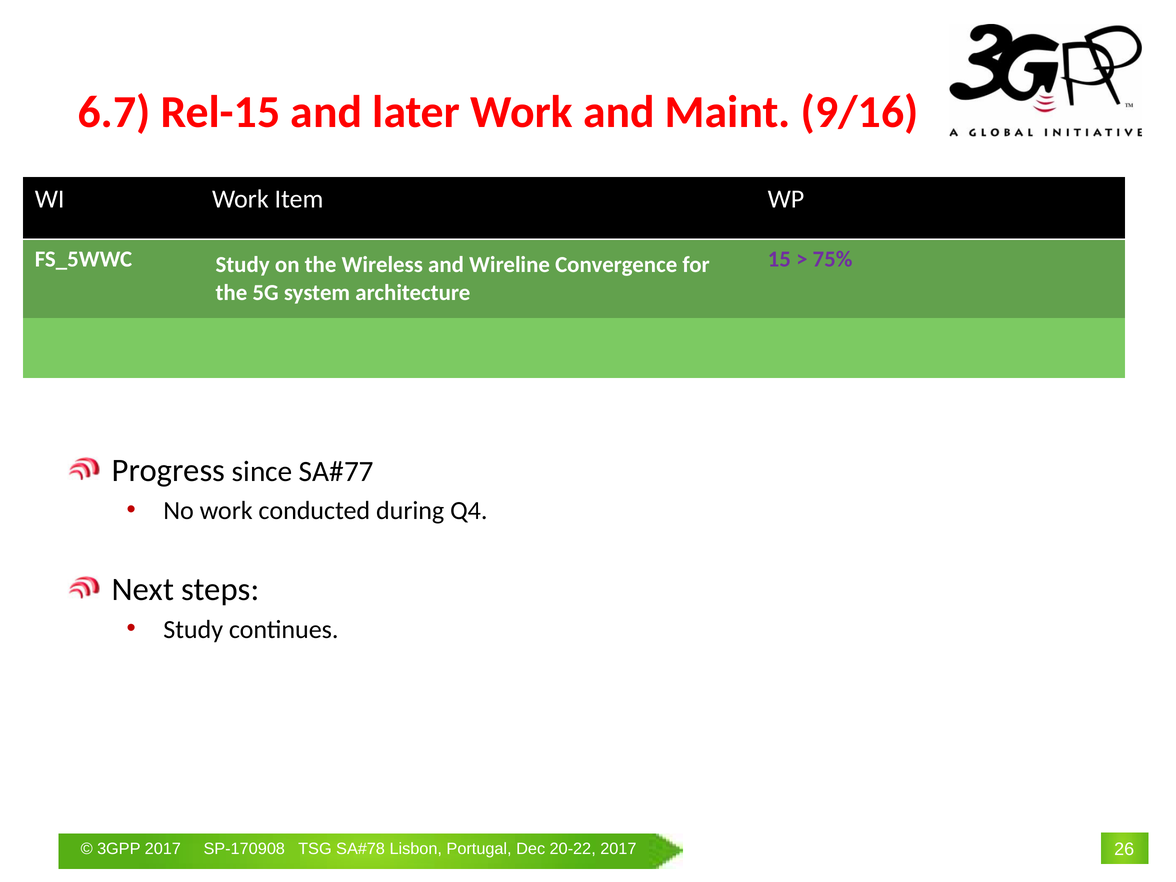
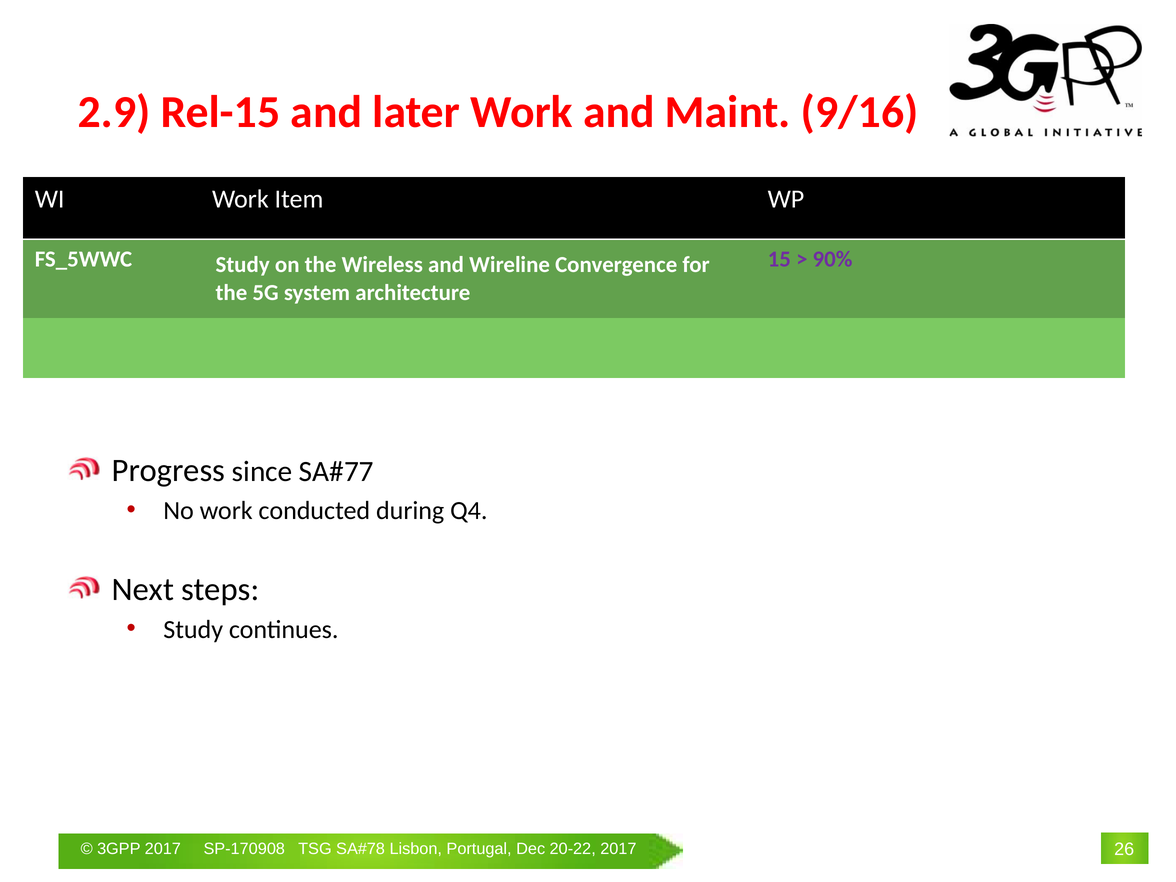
6.7: 6.7 -> 2.9
75%: 75% -> 90%
